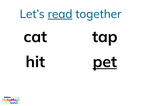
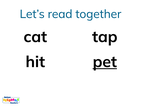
read underline: present -> none
